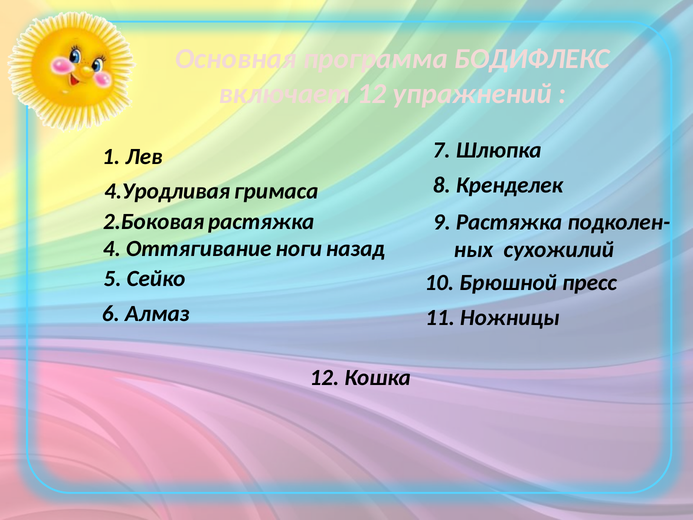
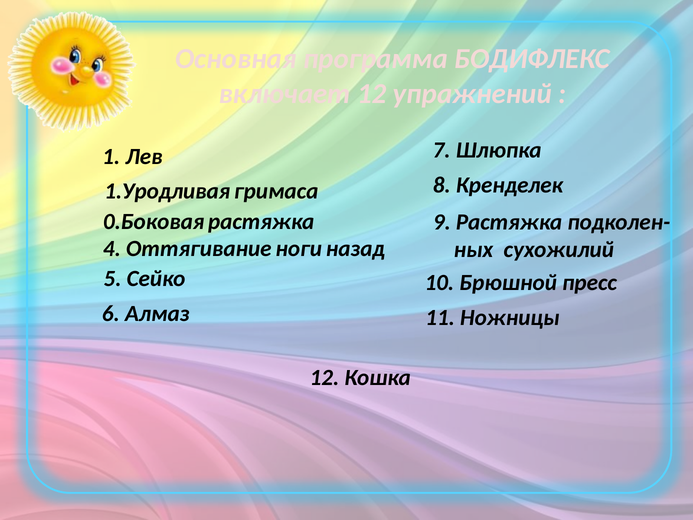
4.Уродливая: 4.Уродливая -> 1.Уродливая
2.Боковая: 2.Боковая -> 0.Боковая
